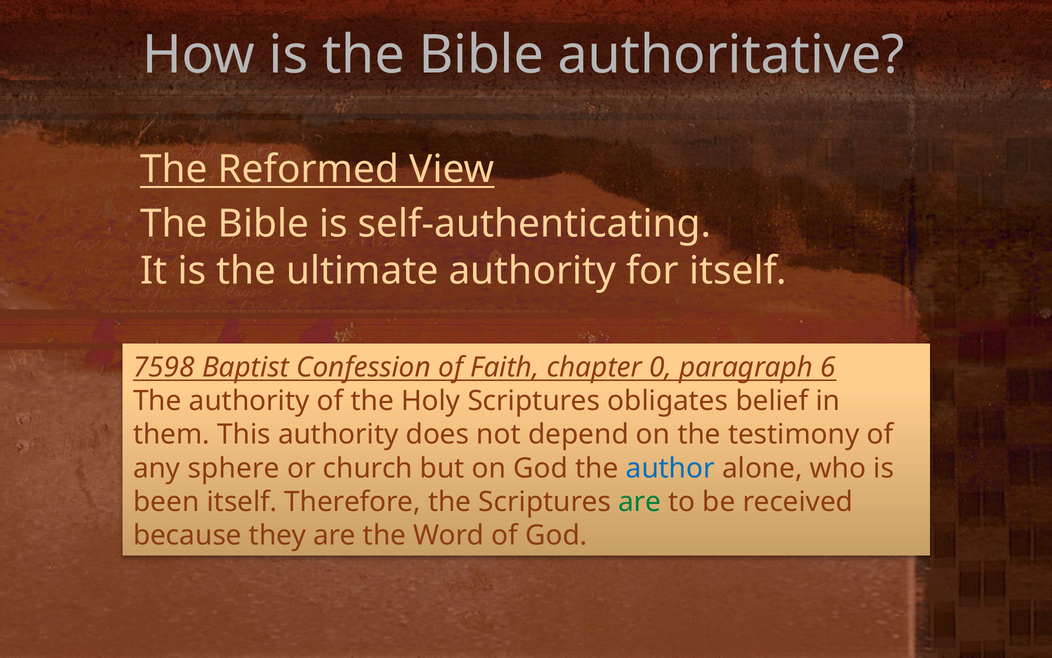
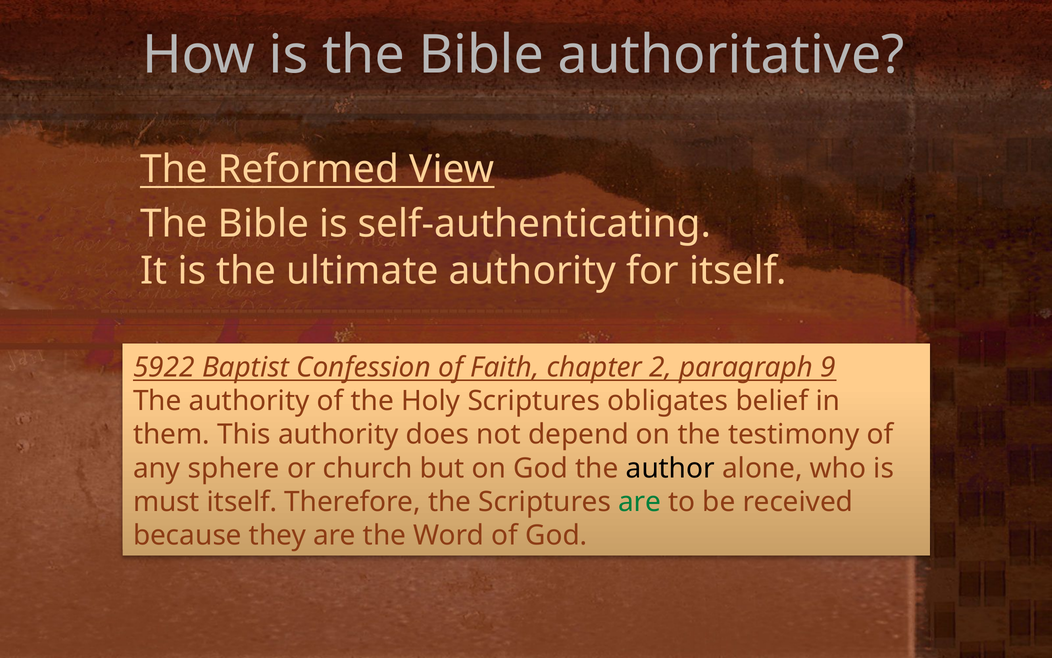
7598: 7598 -> 5922
0: 0 -> 2
6: 6 -> 9
author colour: blue -> black
been: been -> must
